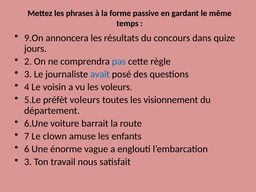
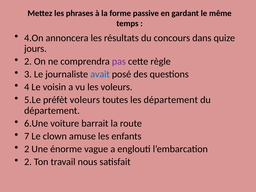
9.On: 9.On -> 4.On
pas colour: blue -> purple
les visionnement: visionnement -> département
6 at (27, 149): 6 -> 2
3 at (28, 162): 3 -> 2
